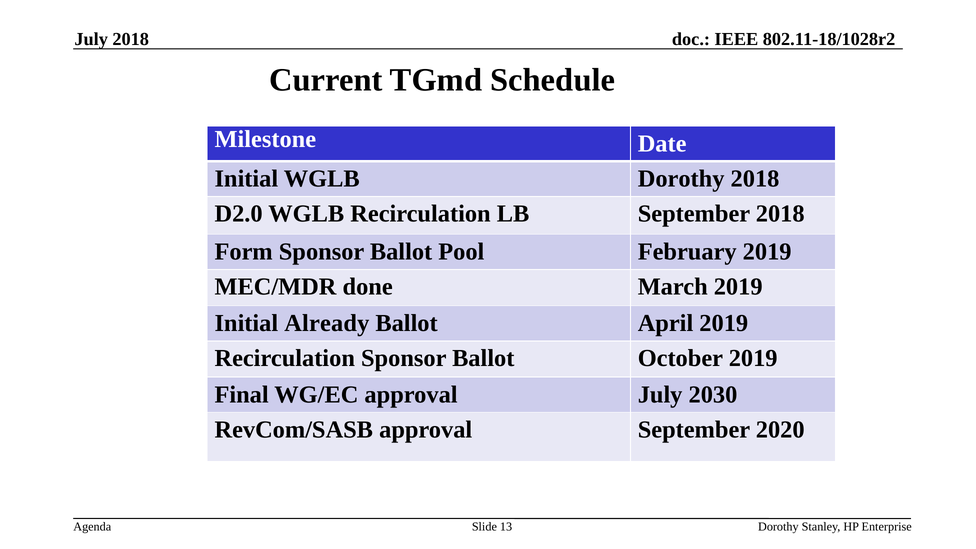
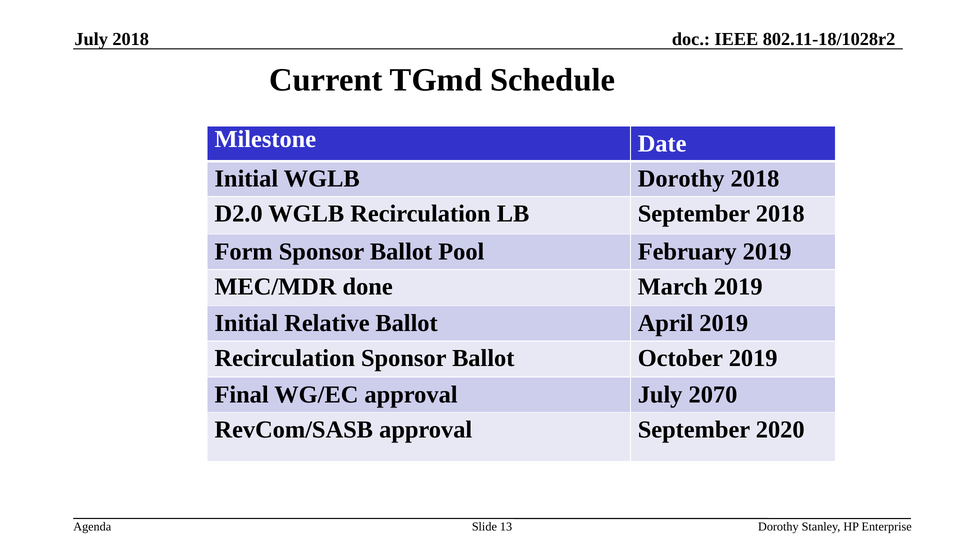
Already: Already -> Relative
2030: 2030 -> 2070
